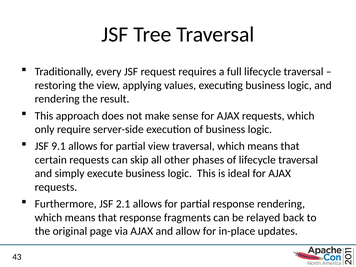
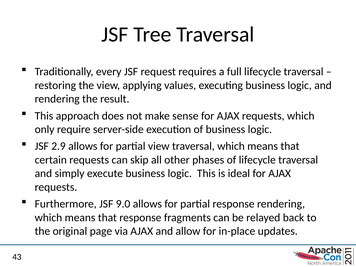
9.1: 9.1 -> 2.9
2.1: 2.1 -> 9.0
